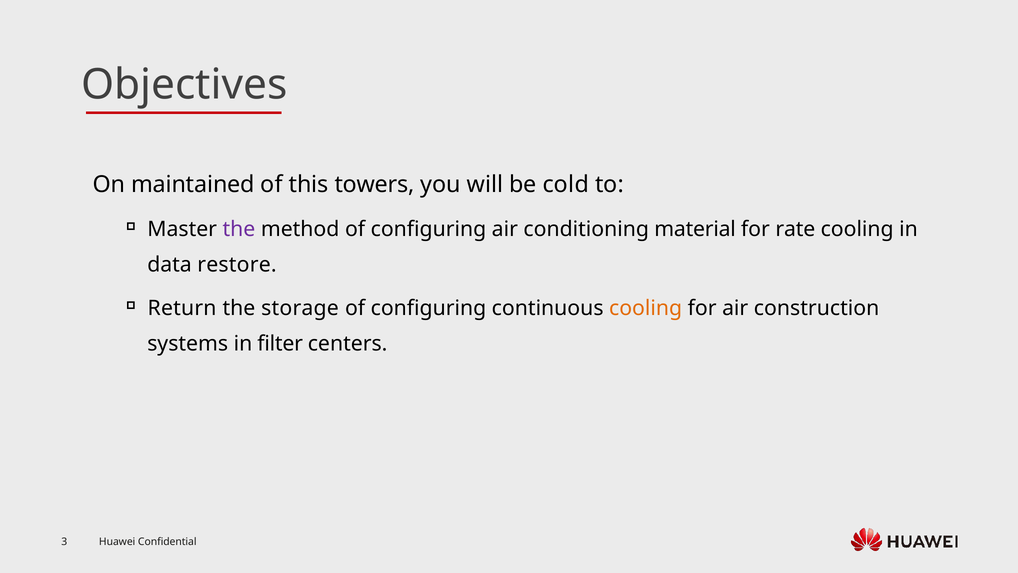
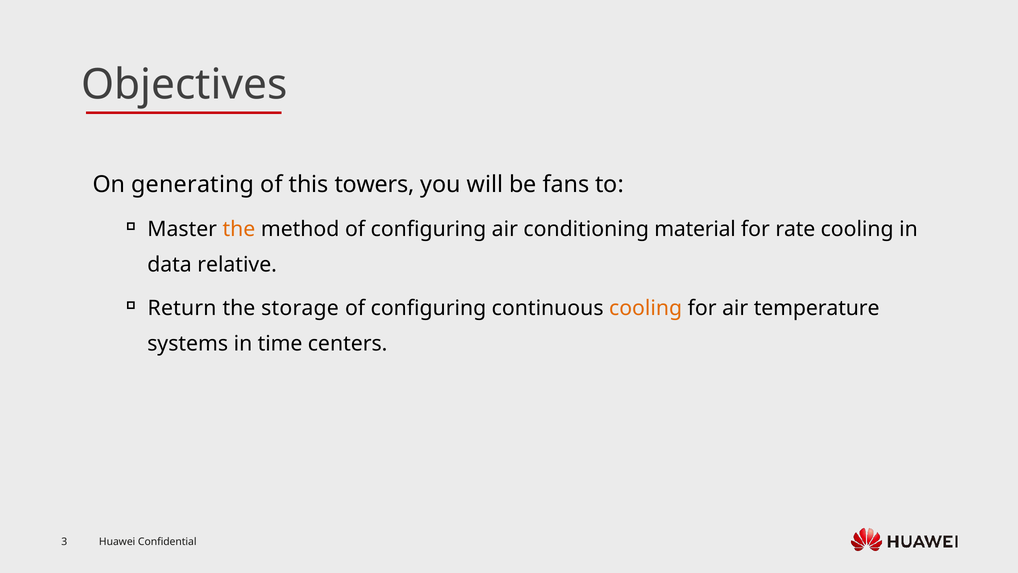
maintained: maintained -> generating
cold: cold -> fans
the at (239, 229) colour: purple -> orange
restore: restore -> relative
construction: construction -> temperature
filter: filter -> time
